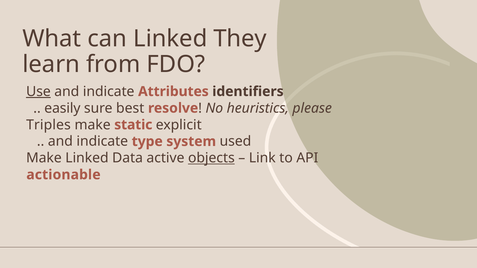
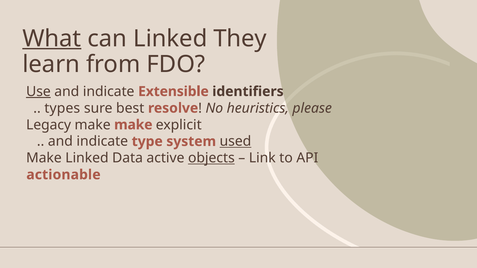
What underline: none -> present
Attributes: Attributes -> Extensible
easily: easily -> types
Triples: Triples -> Legacy
make static: static -> make
used underline: none -> present
